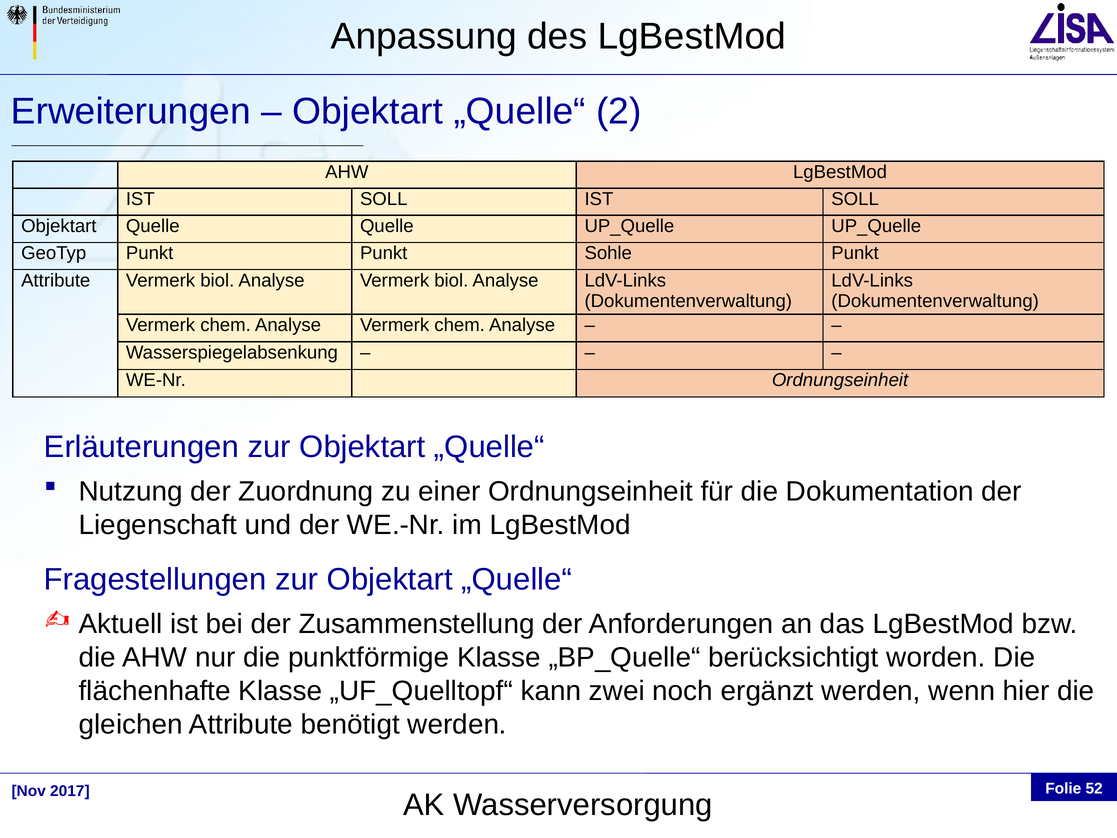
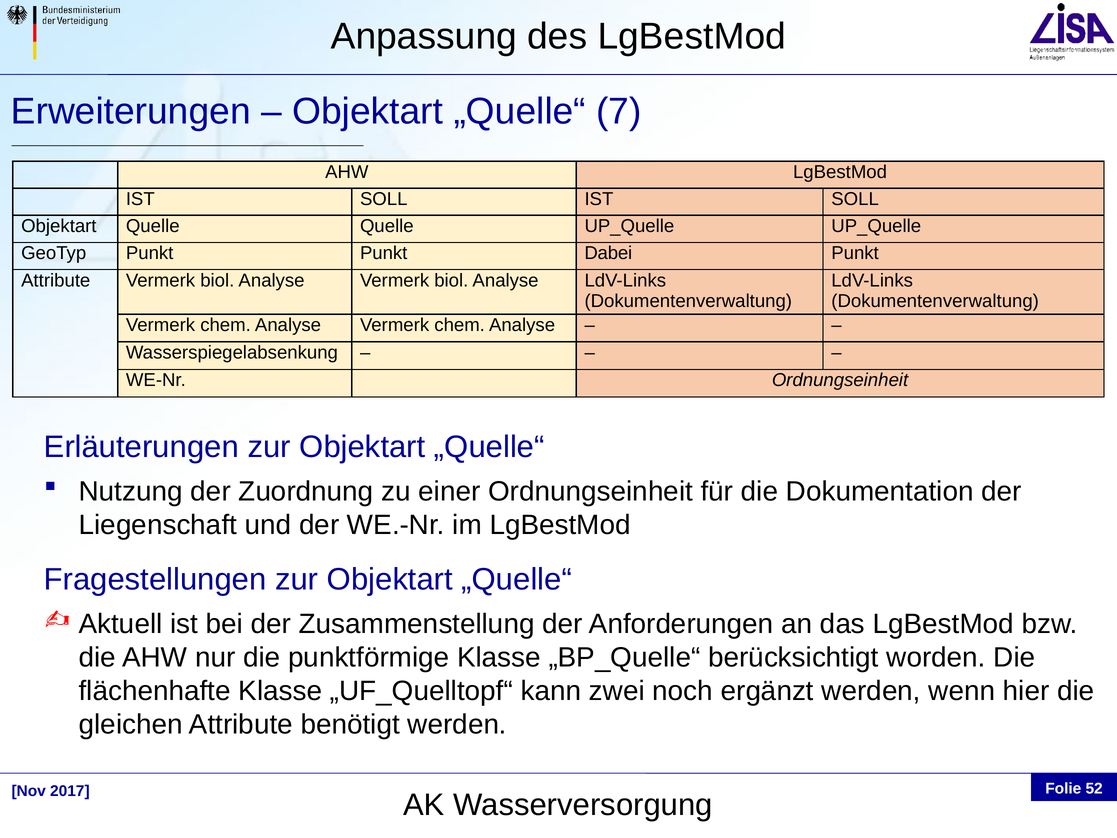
2: 2 -> 7
Sohle: Sohle -> Dabei
